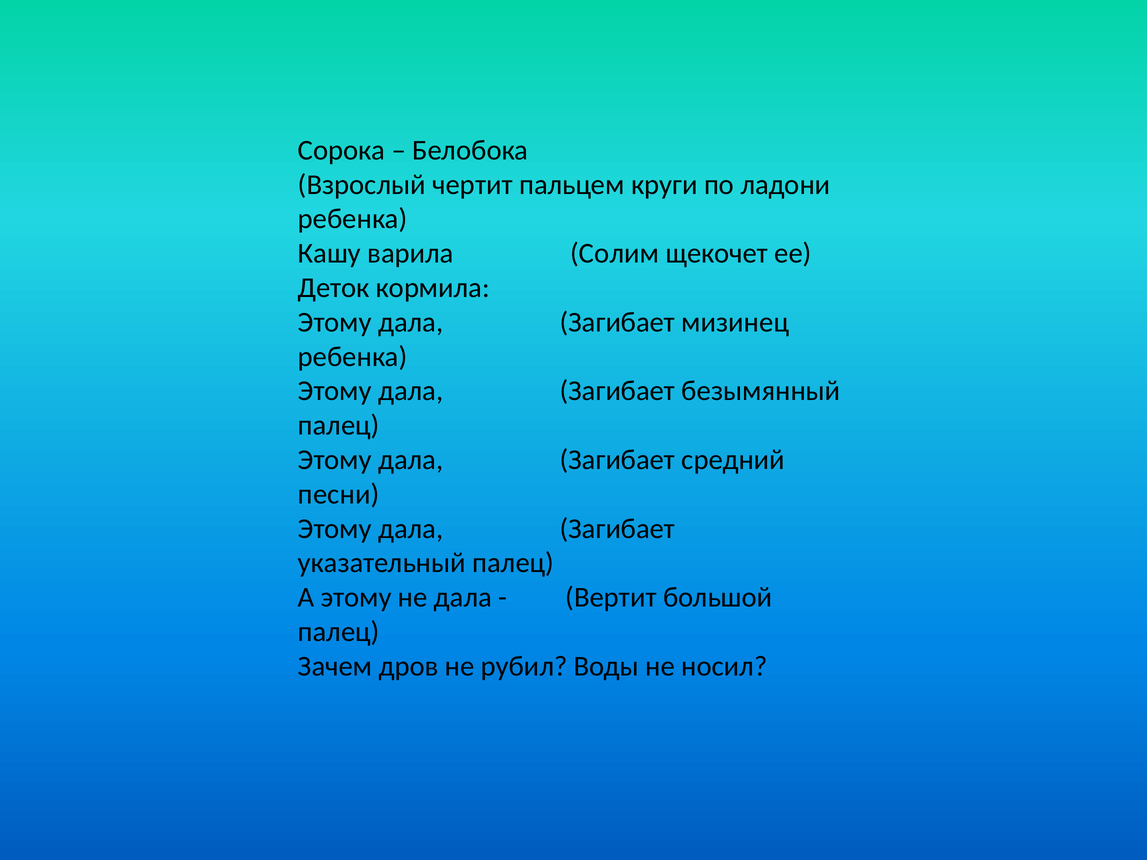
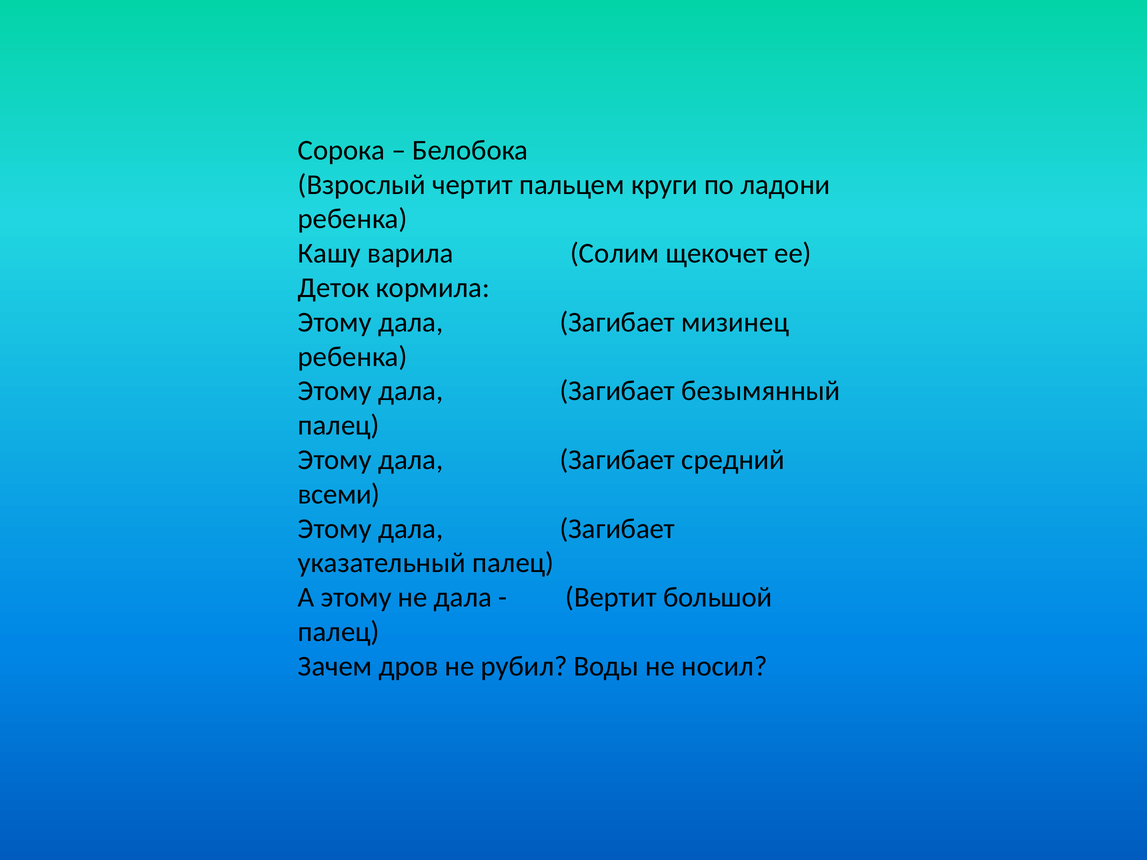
песни: песни -> всеми
